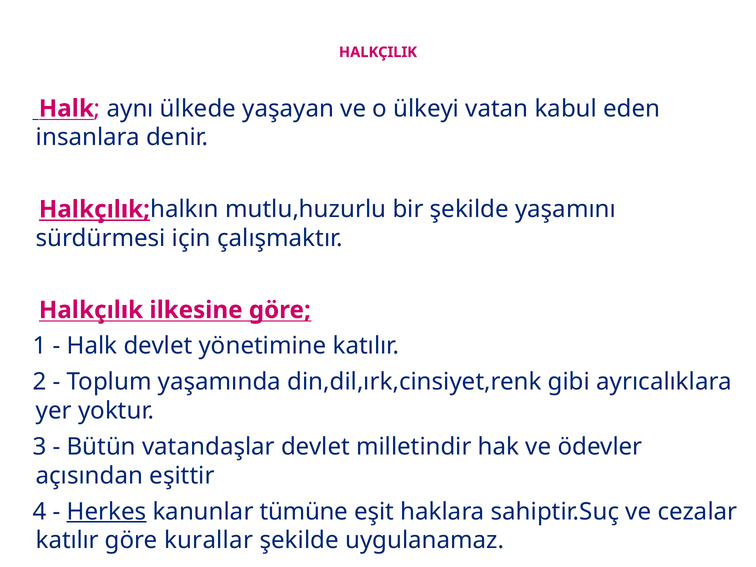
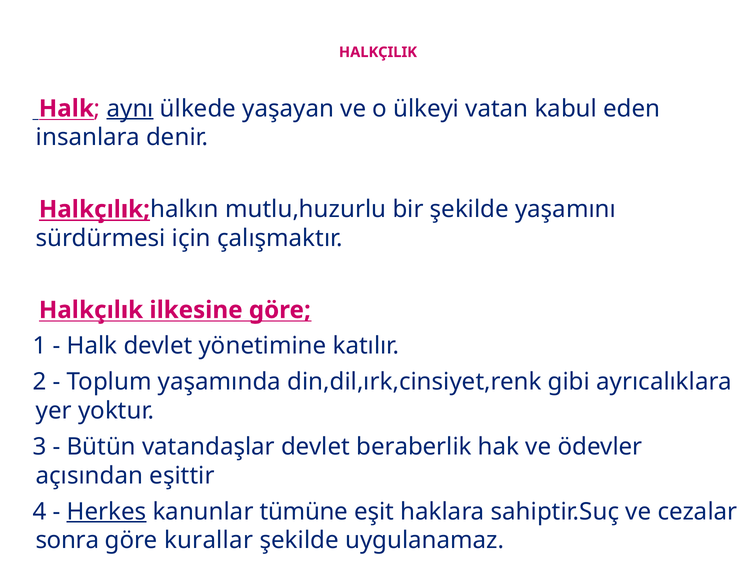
aynı underline: none -> present
milletindir: milletindir -> beraberlik
katılır at (67, 541): katılır -> sonra
